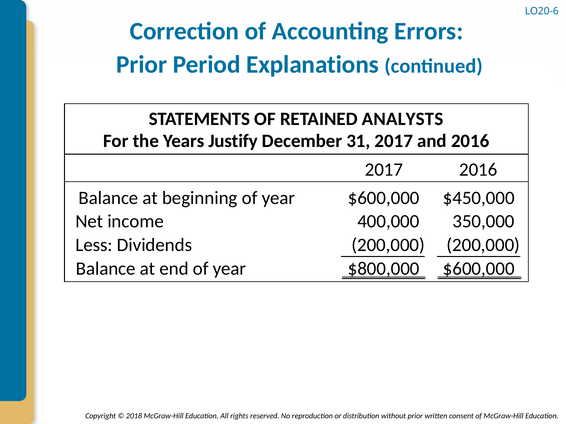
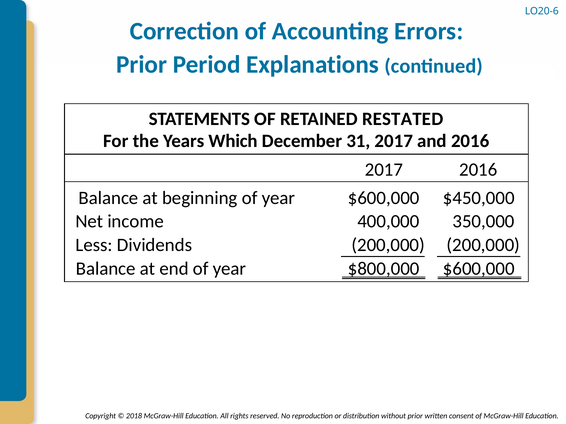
ANALYSTS: ANALYSTS -> RESTATED
Justify: Justify -> Which
